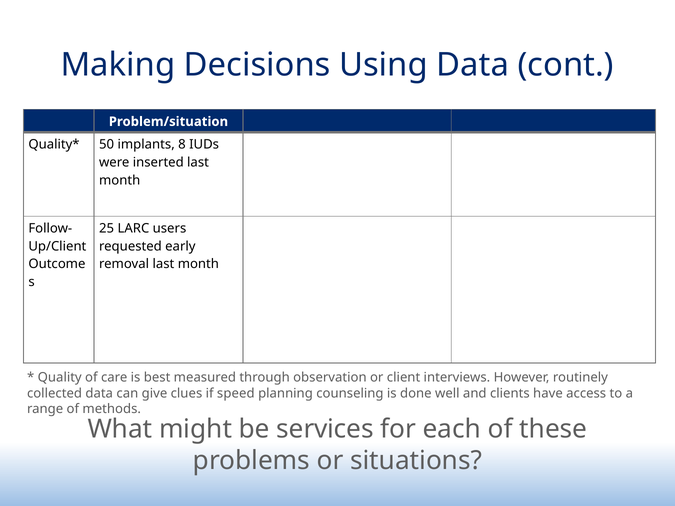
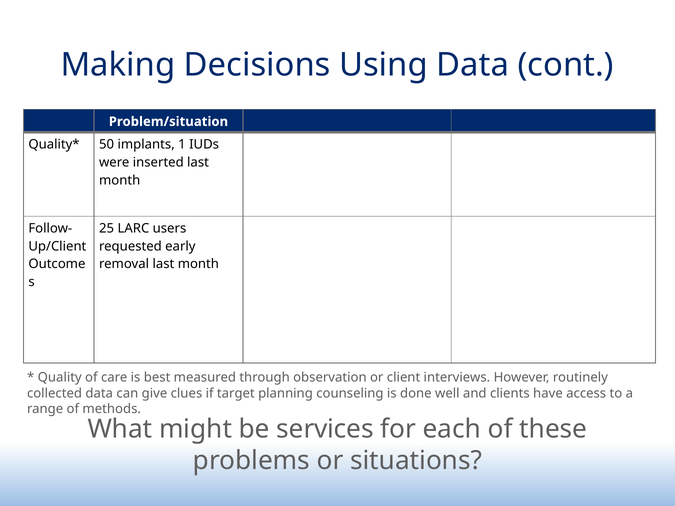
8: 8 -> 1
speed: speed -> target
